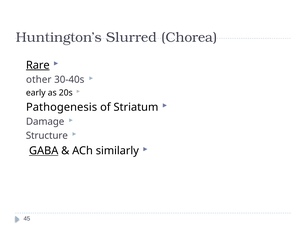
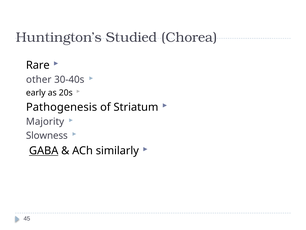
Slurred: Slurred -> Studied
Rare underline: present -> none
Damage: Damage -> Majority
Structure: Structure -> Slowness
